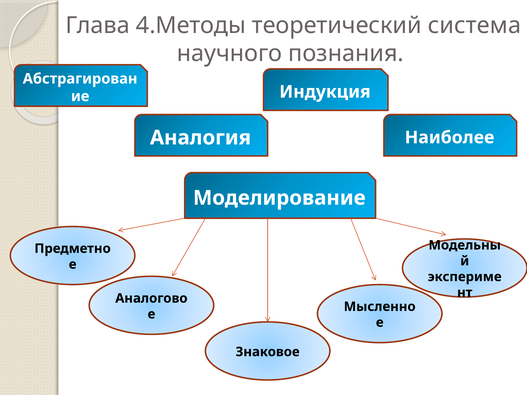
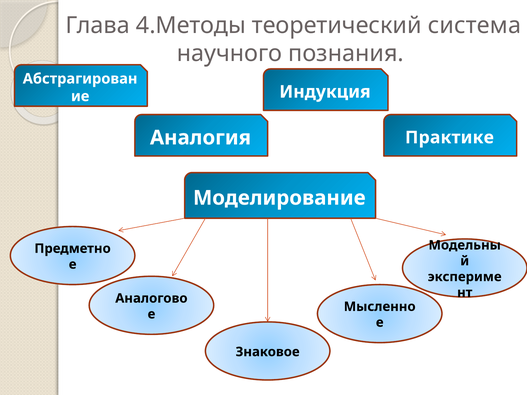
Наиболее: Наиболее -> Практике
